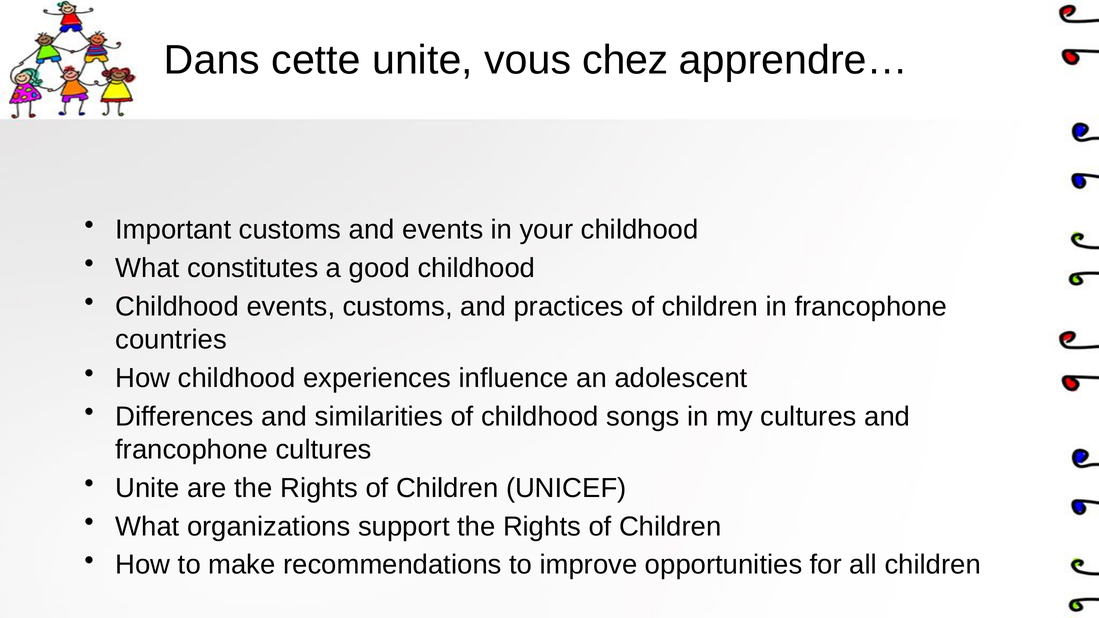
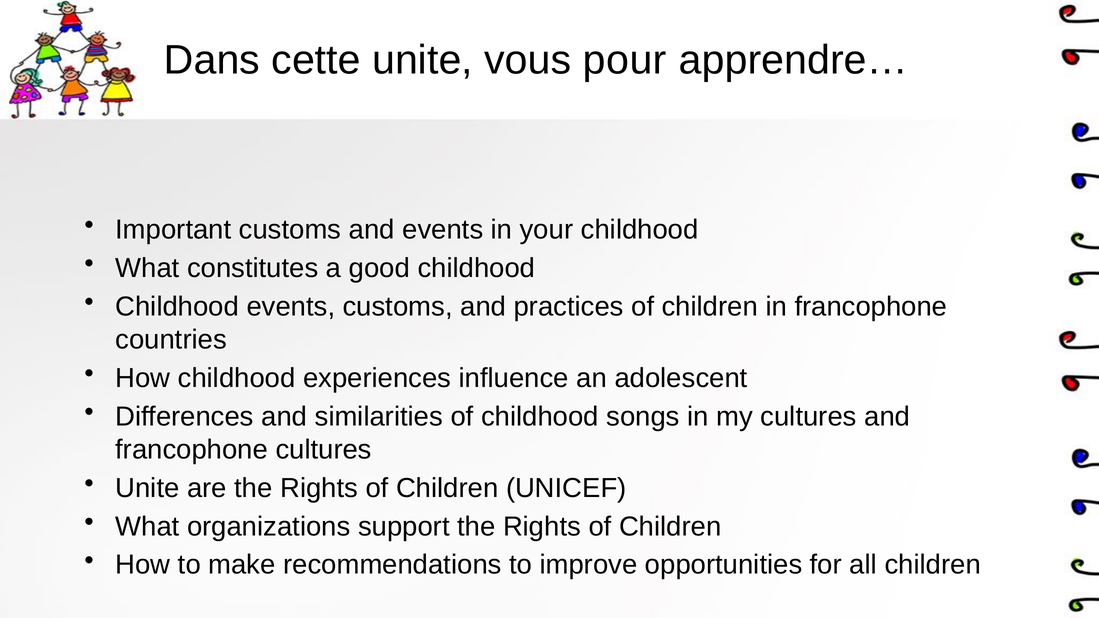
chez: chez -> pour
